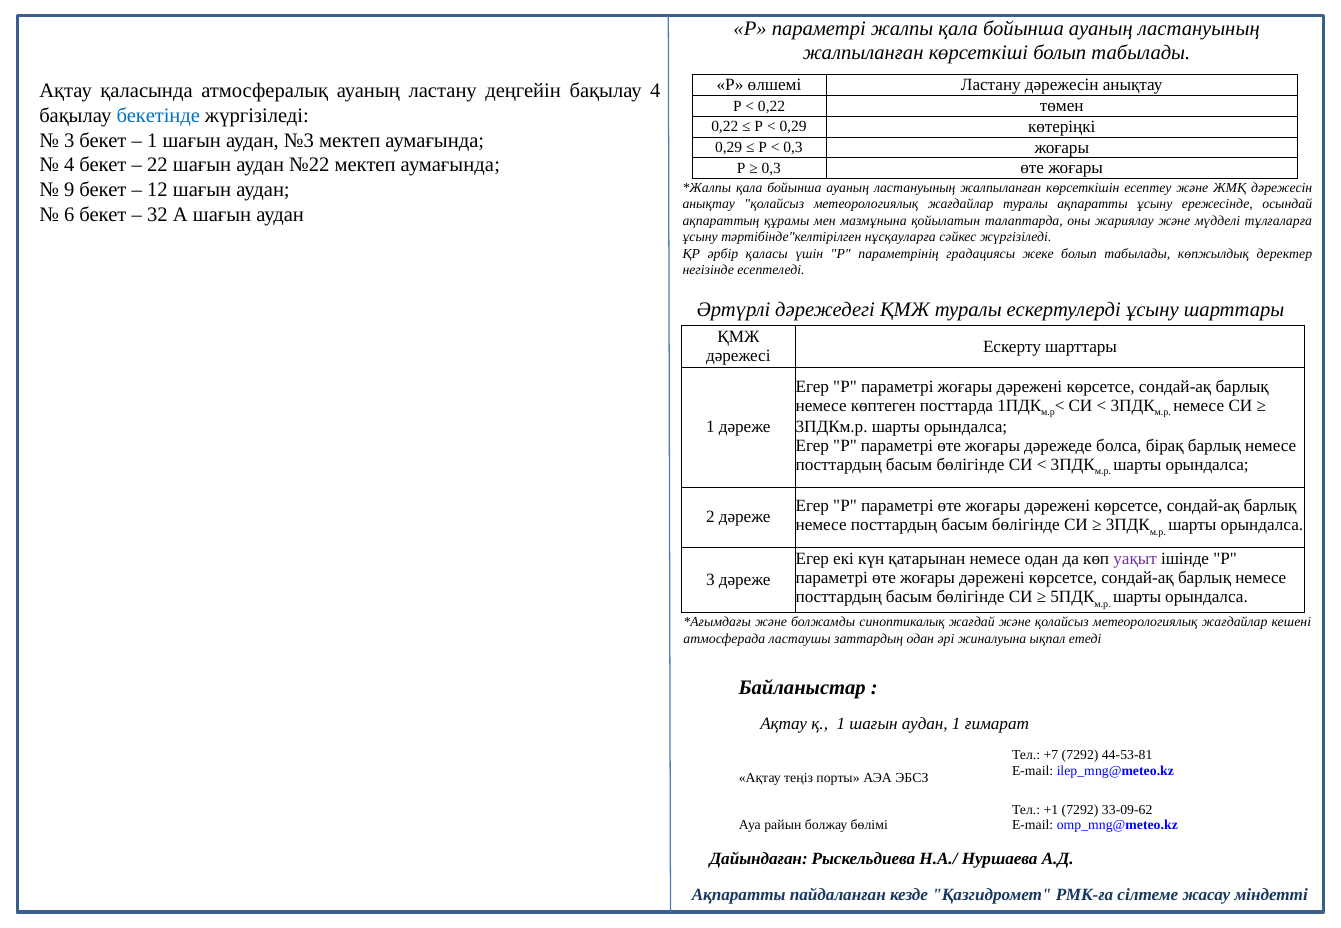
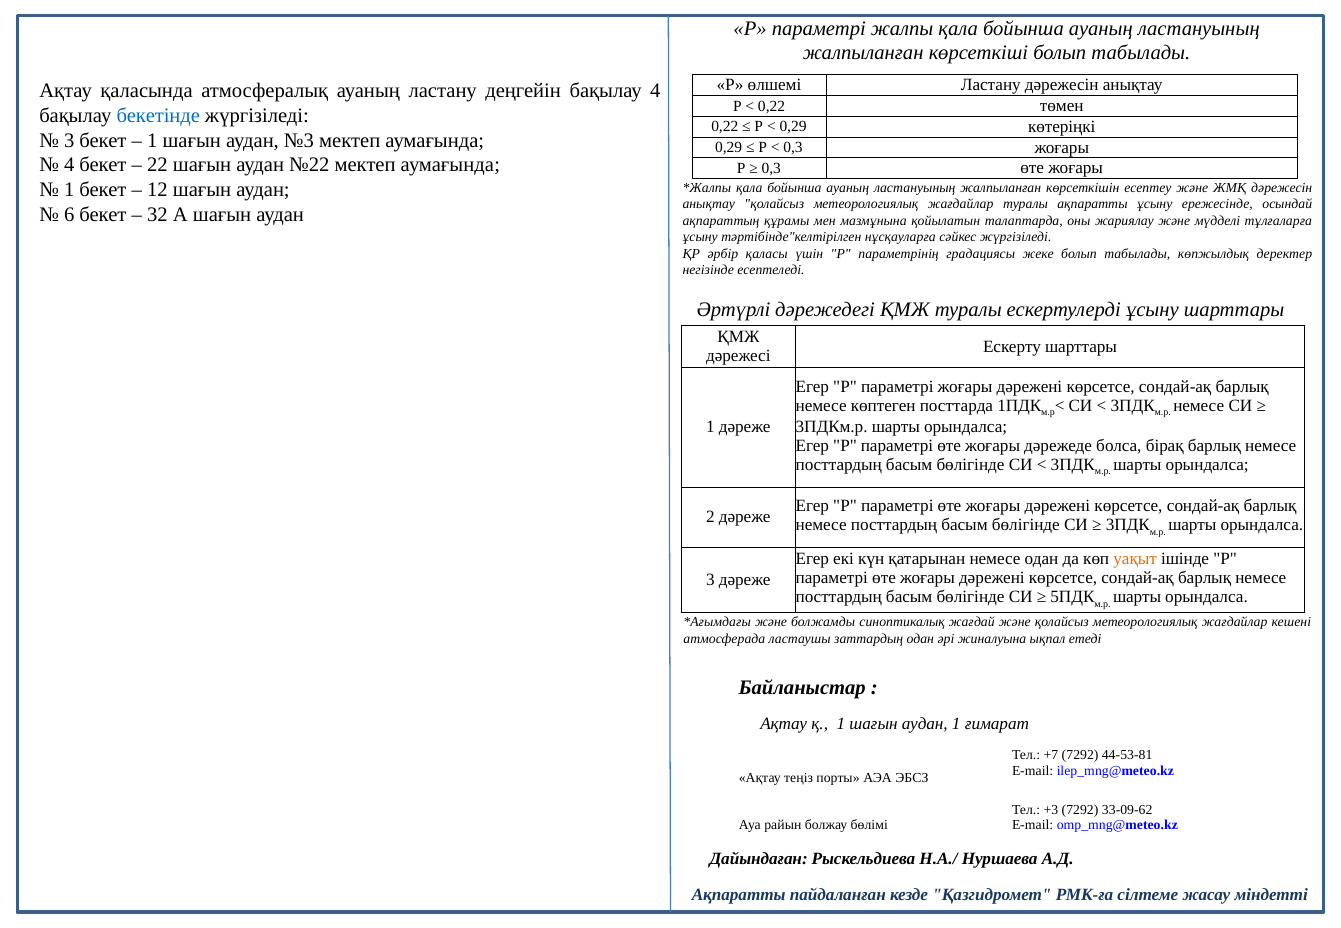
9 at (69, 190): 9 -> 1
уақыт colour: purple -> orange
+1: +1 -> +3
